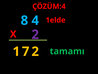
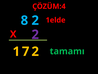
8 4: 4 -> 2
